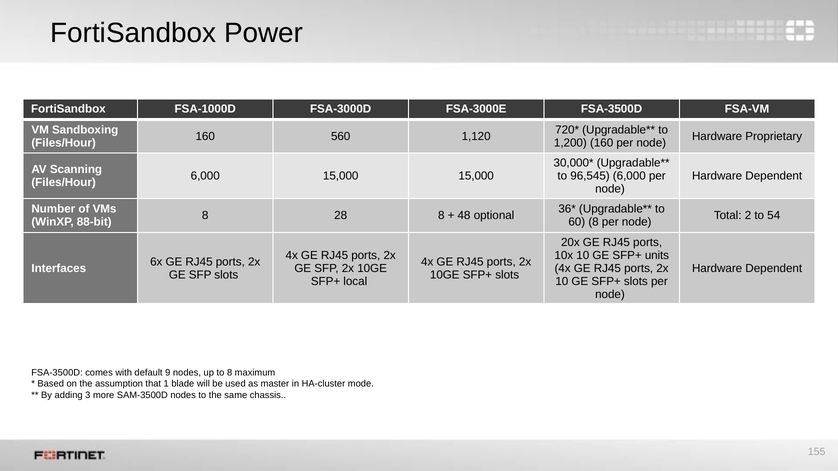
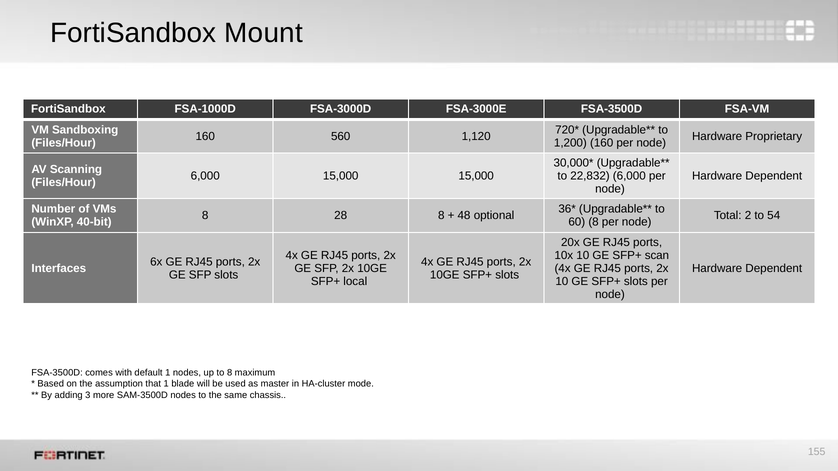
Power: Power -> Mount
96,545: 96,545 -> 22,832
88-bit: 88-bit -> 40-bit
units: units -> scan
default 9: 9 -> 1
